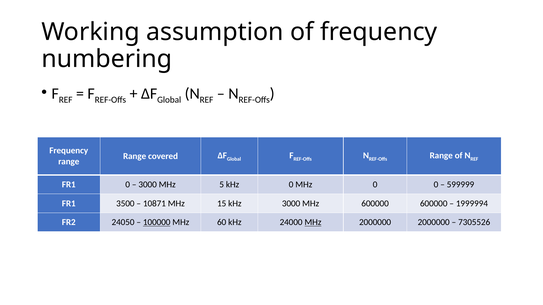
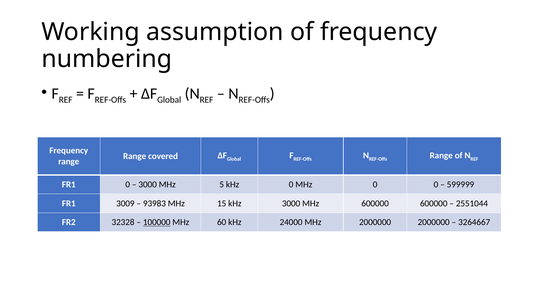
3500: 3500 -> 3009
10871: 10871 -> 93983
1999994: 1999994 -> 2551044
24050: 24050 -> 32328
MHz at (313, 223) underline: present -> none
7305526: 7305526 -> 3264667
